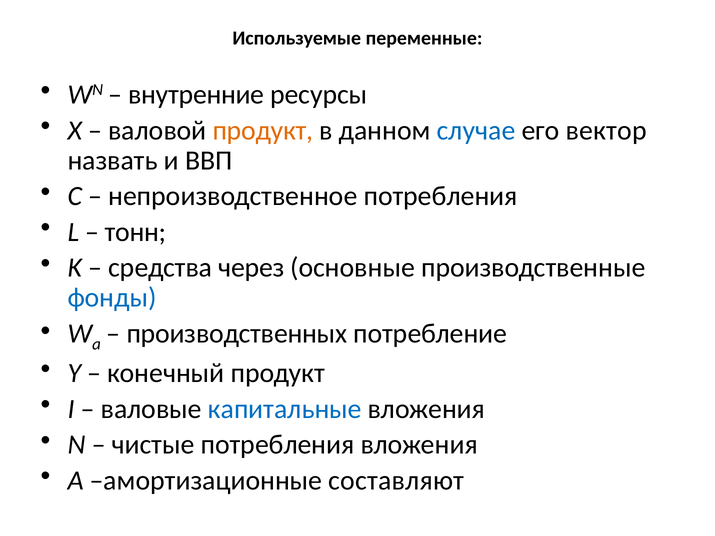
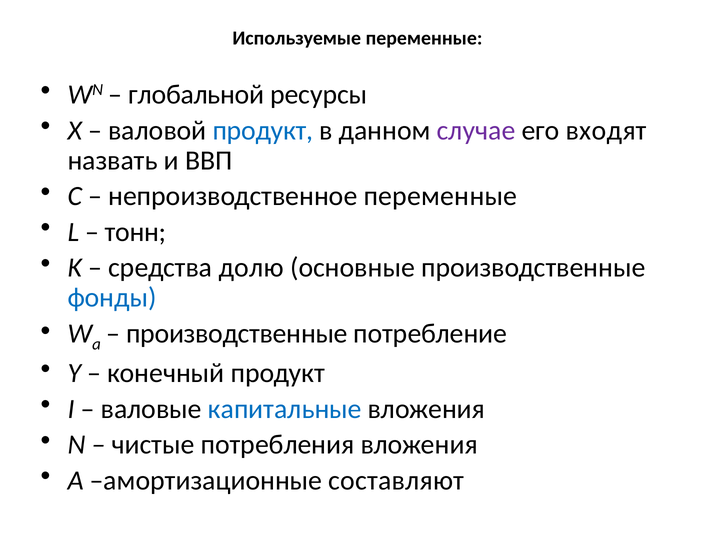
внутренние: внутренние -> глобальной
продукт at (263, 131) colour: orange -> blue
случае colour: blue -> purple
вектор: вектор -> входят
непроизводственное потребления: потребления -> переменные
через: через -> долю
производственных at (237, 334): производственных -> производственные
